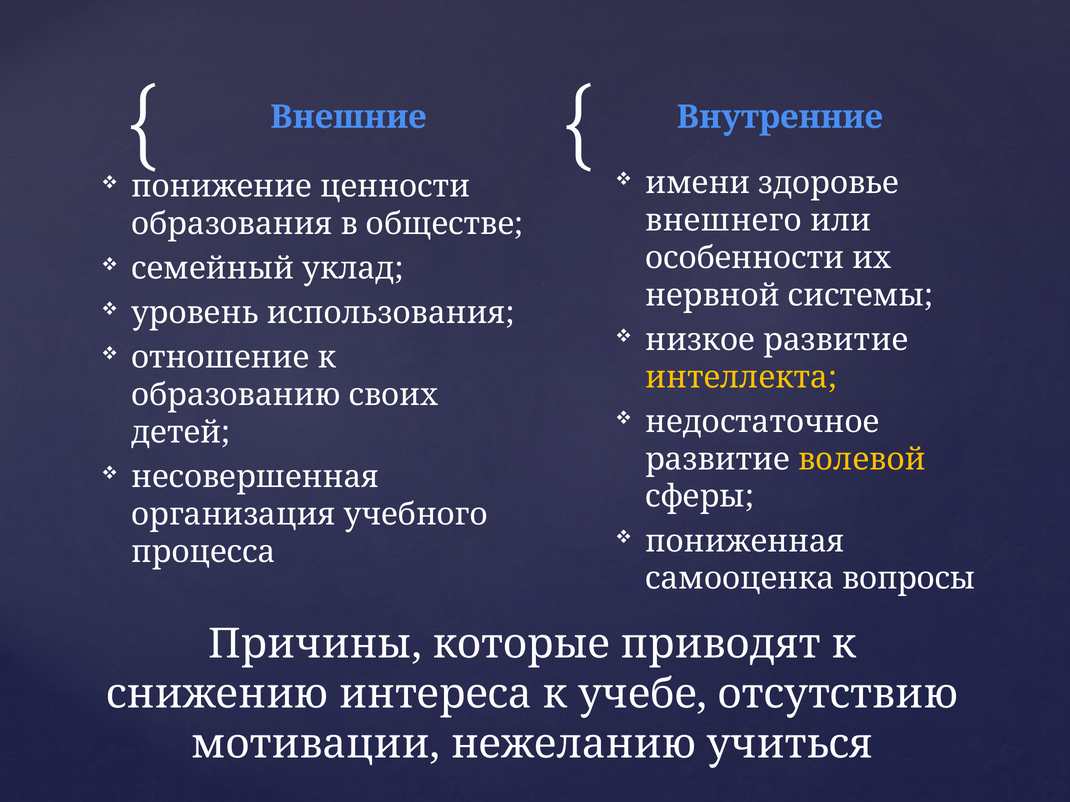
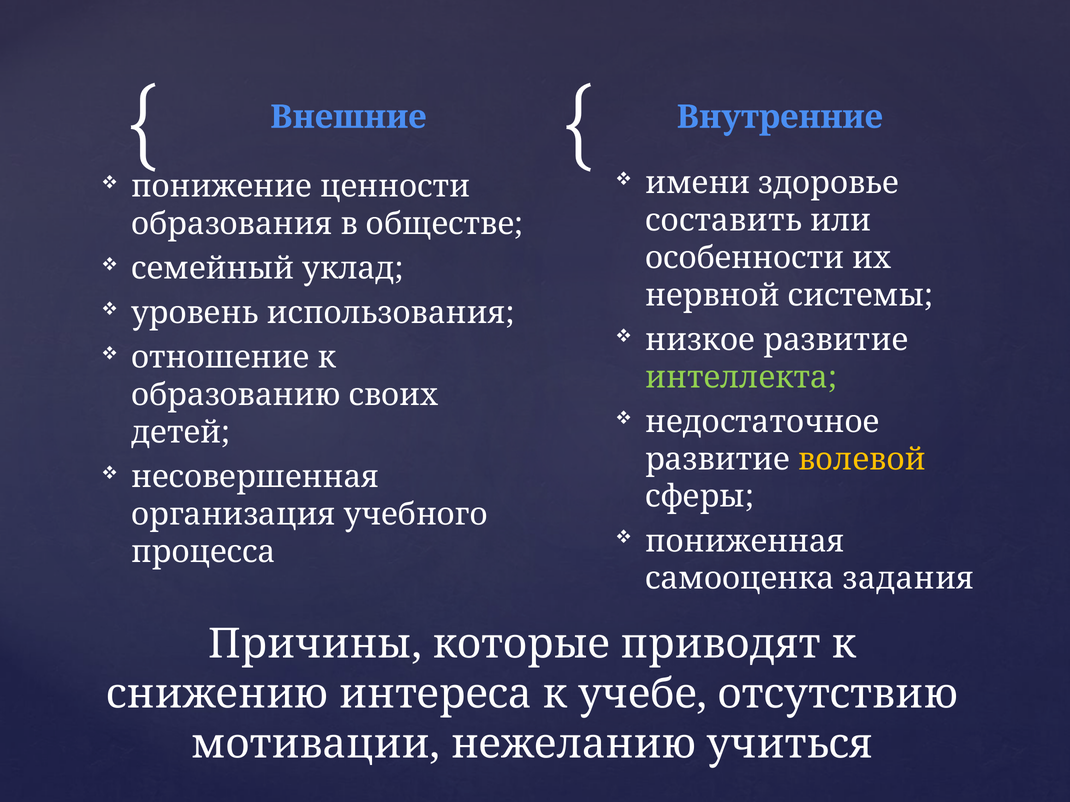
внешнего: внешнего -> составить
интеллекта colour: yellow -> light green
вопросы: вопросы -> задания
